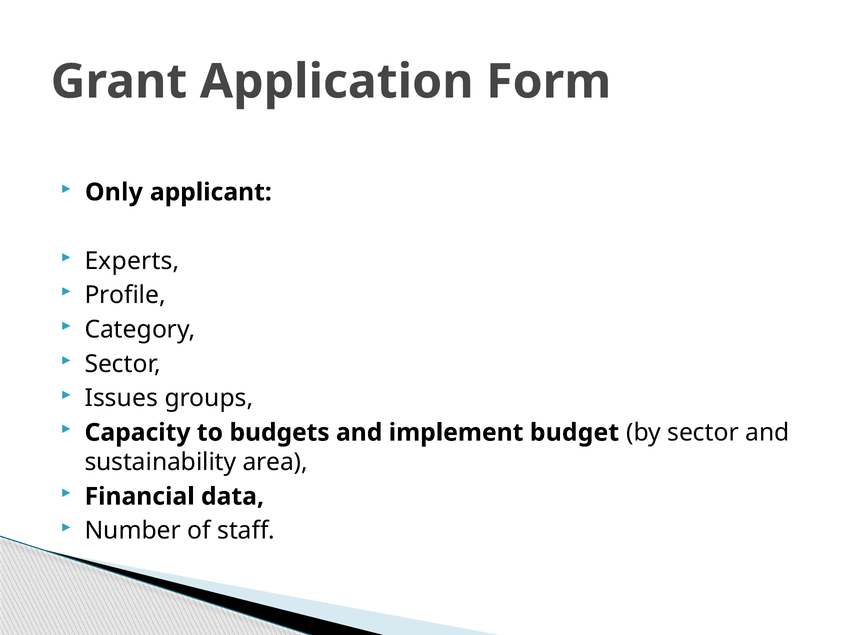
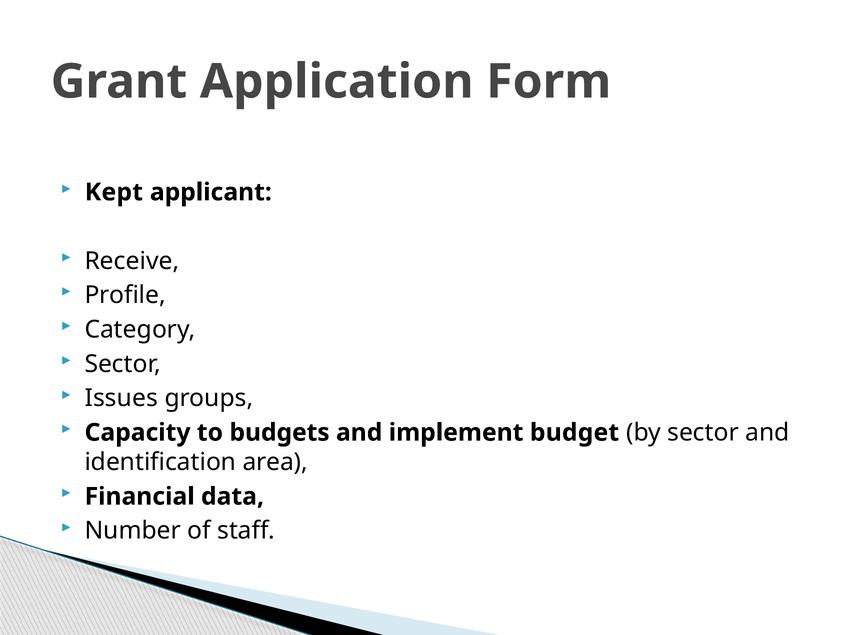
Only: Only -> Kept
Experts: Experts -> Receive
sustainability: sustainability -> identification
